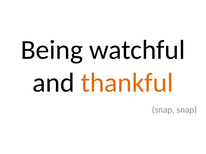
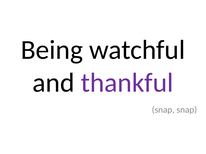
thankful colour: orange -> purple
